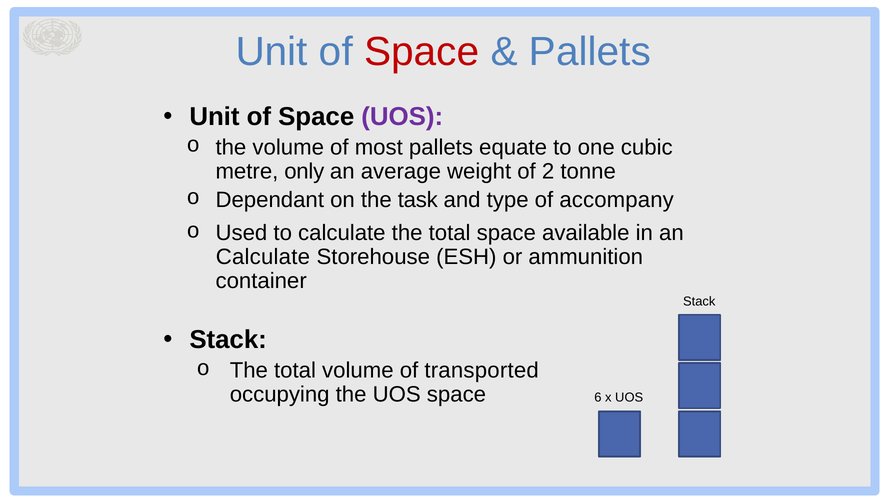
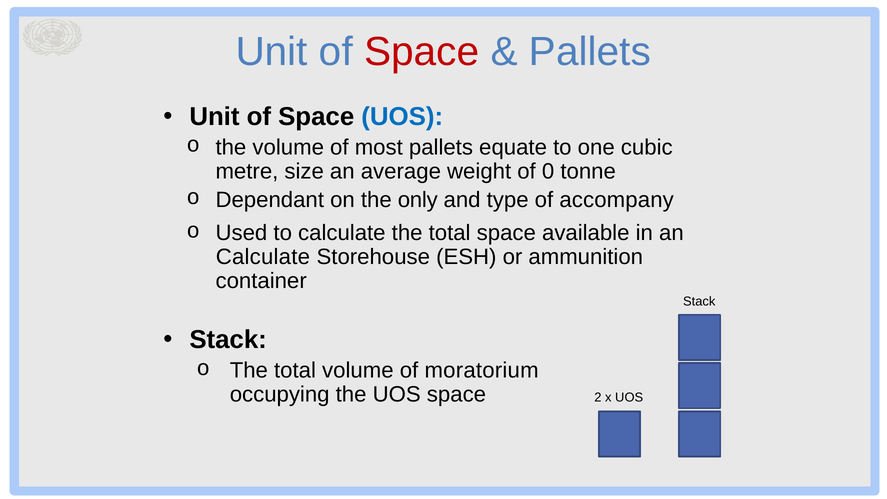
UOS at (402, 117) colour: purple -> blue
only: only -> size
2: 2 -> 0
task: task -> only
transported: transported -> moratorium
6: 6 -> 2
